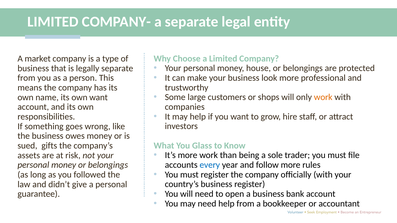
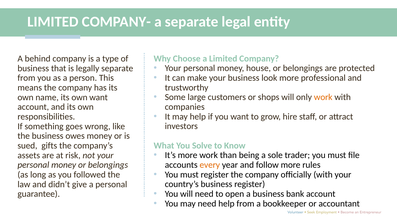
market: market -> behind
Glass: Glass -> Solve
every colour: blue -> orange
